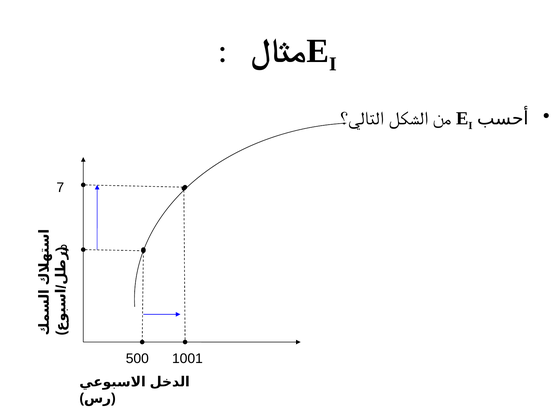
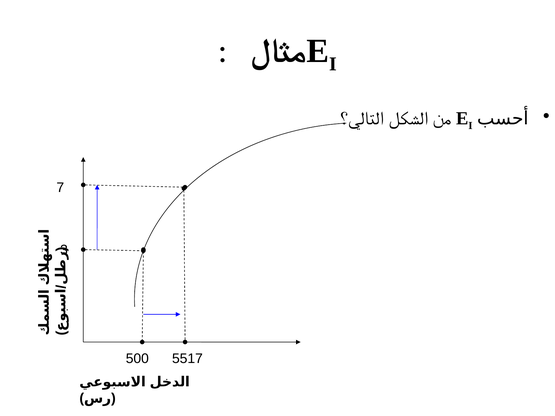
1001: 1001 -> 5517
